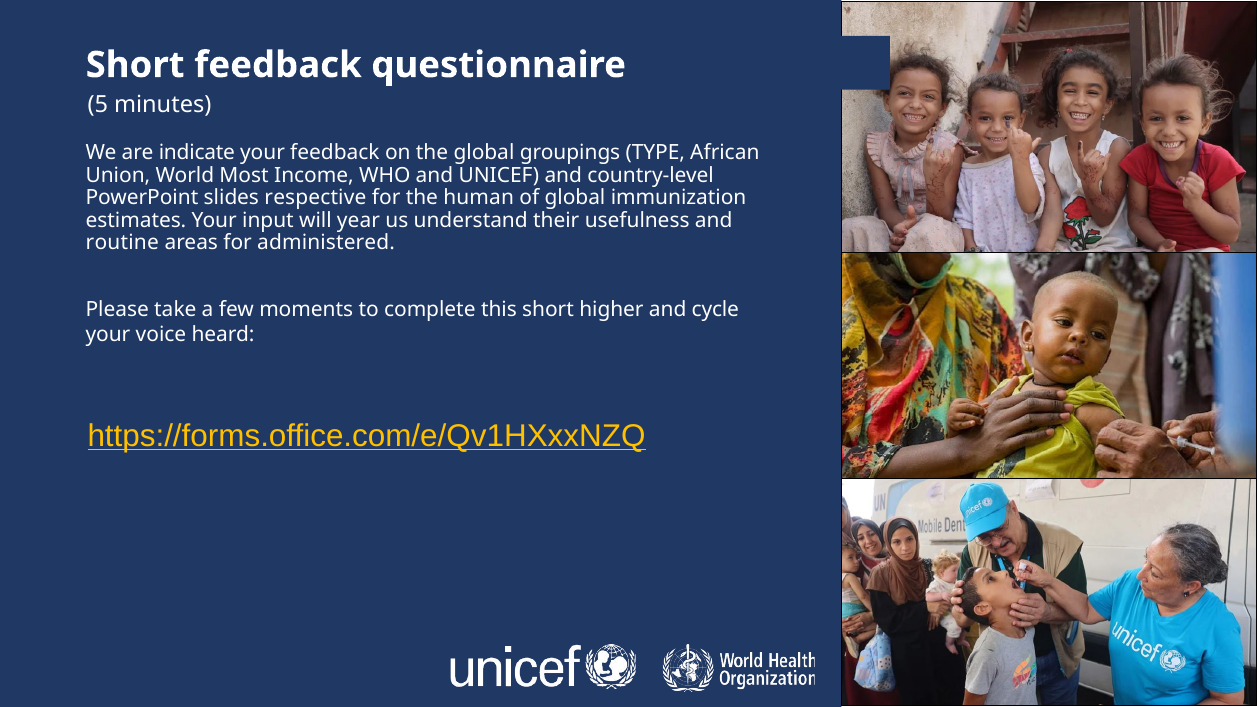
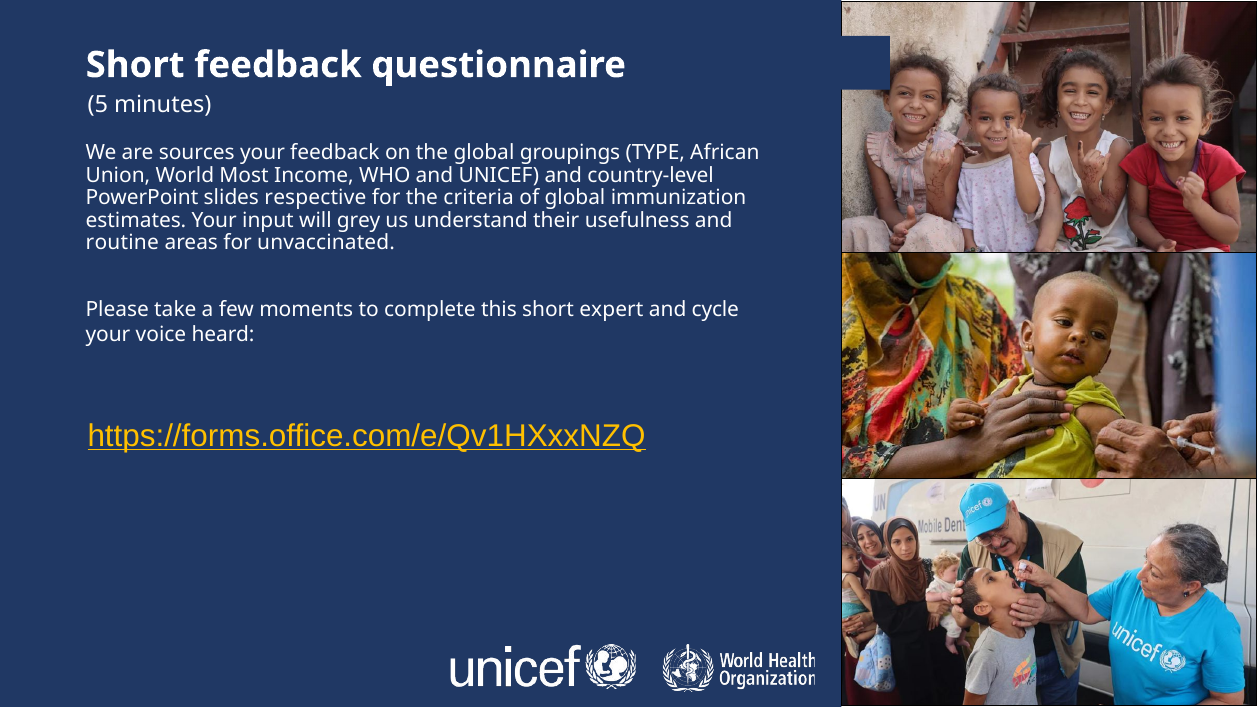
indicate: indicate -> sources
human: human -> criteria
year: year -> grey
administered: administered -> unvaccinated
higher: higher -> expert
